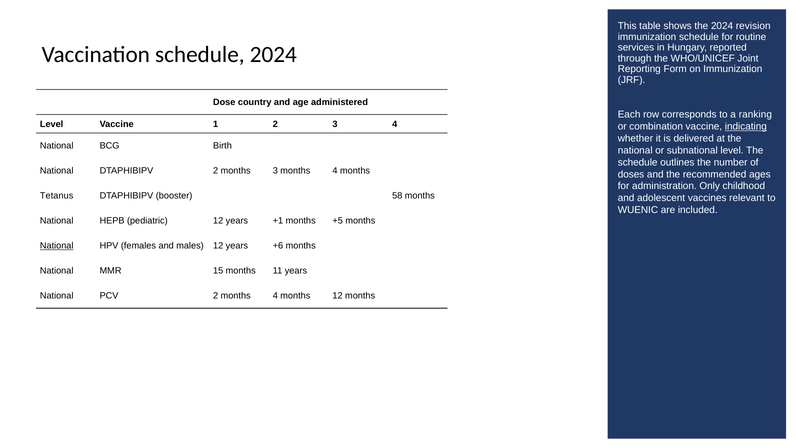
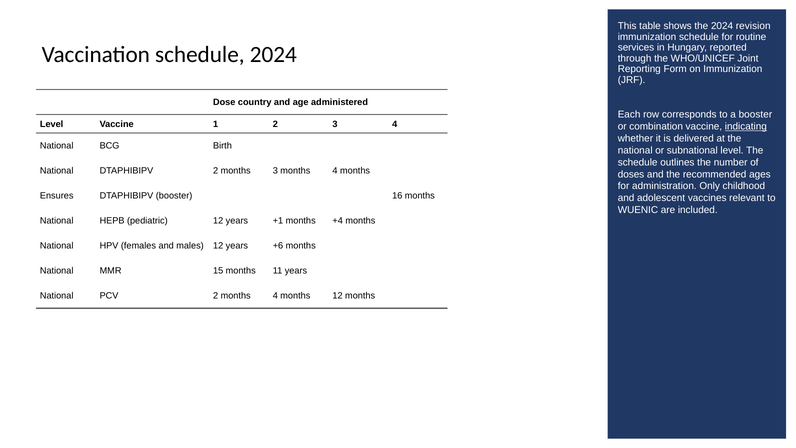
a ranking: ranking -> booster
Tetanus: Tetanus -> Ensures
58: 58 -> 16
+5: +5 -> +4
National at (57, 246) underline: present -> none
